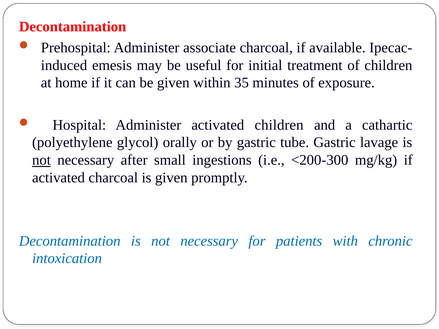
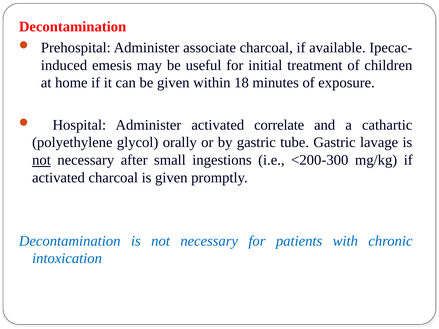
35: 35 -> 18
activated children: children -> correlate
